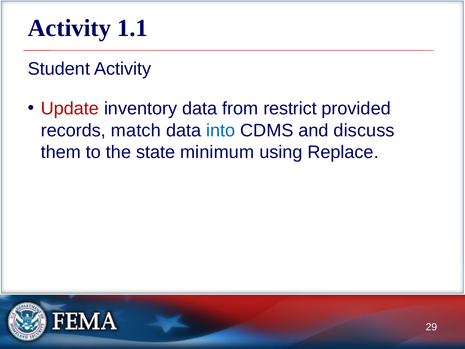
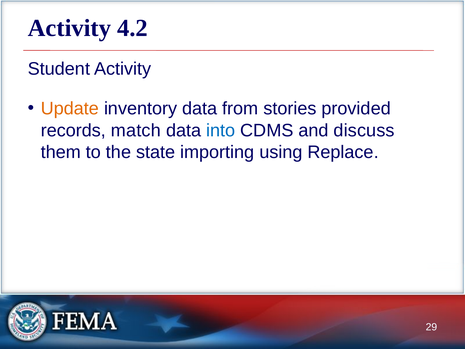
1.1: 1.1 -> 4.2
Update colour: red -> orange
restrict: restrict -> stories
minimum: minimum -> importing
